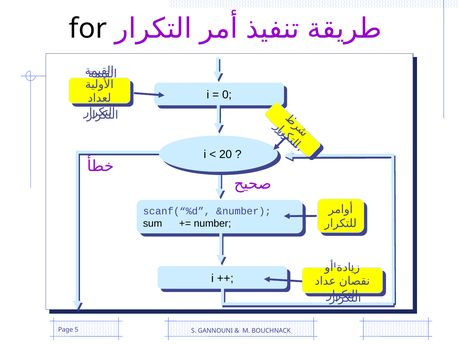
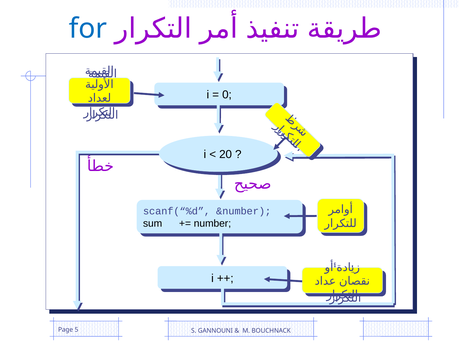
for colour: black -> blue
